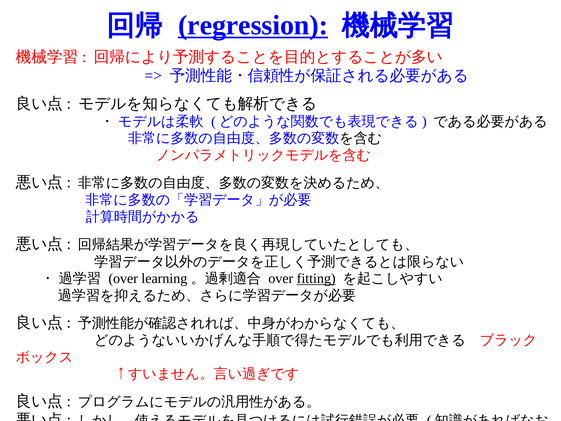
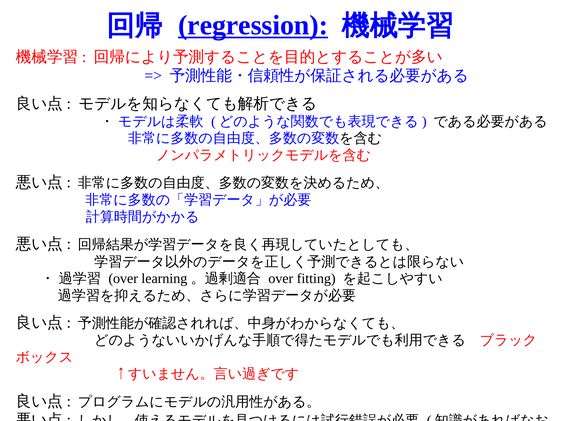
fitting underline: present -> none
